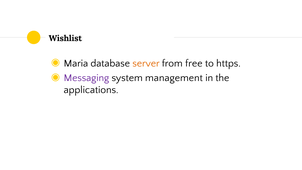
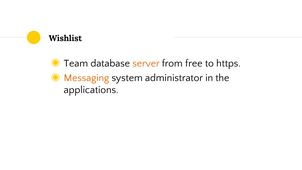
Maria: Maria -> Team
Messaging colour: purple -> orange
management: management -> administrator
